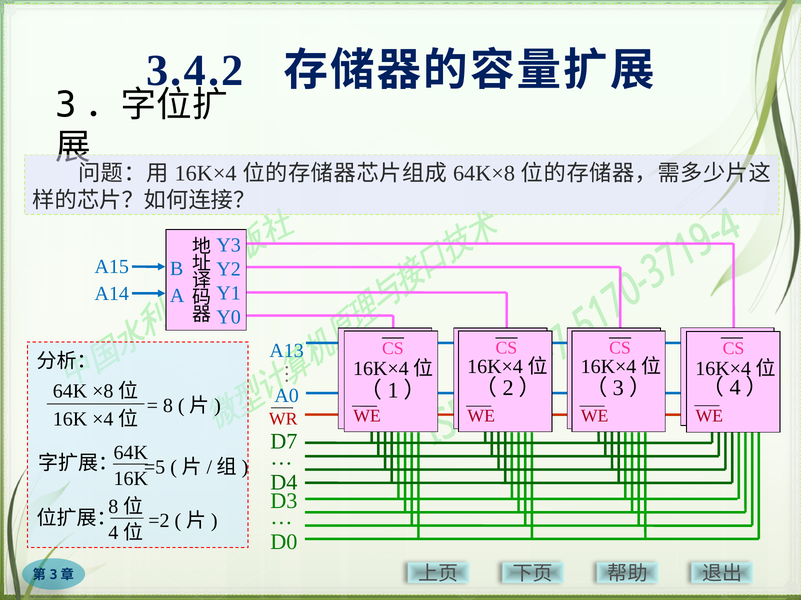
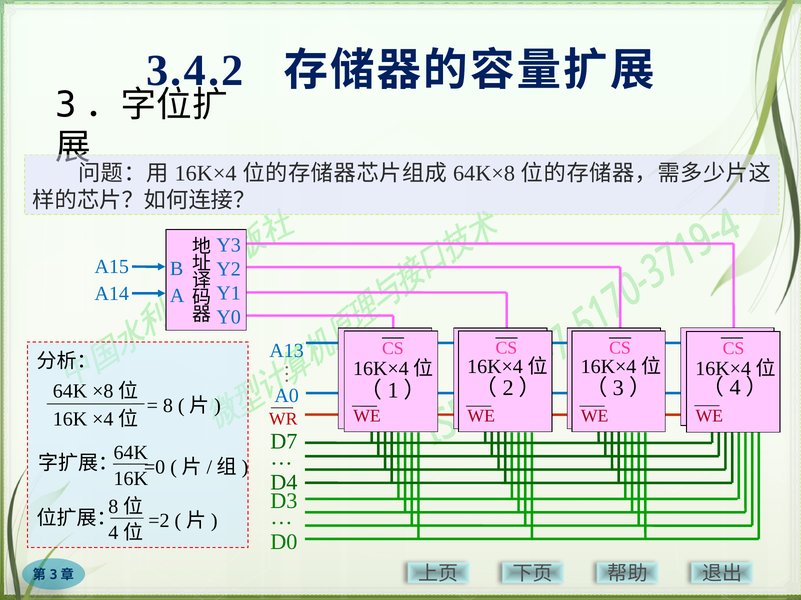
=5: =5 -> =0
